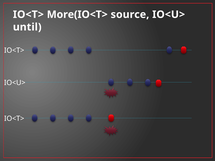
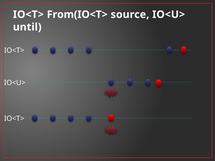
More(IO<T>: More(IO<T> -> From(IO<T>
